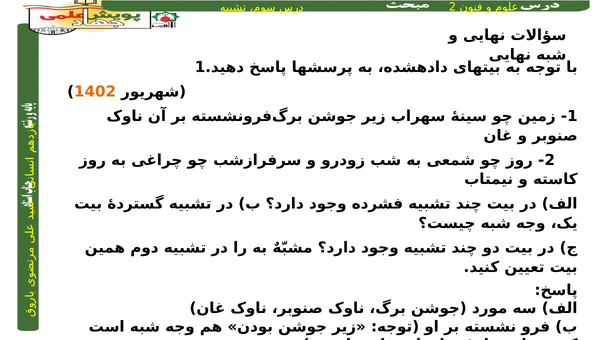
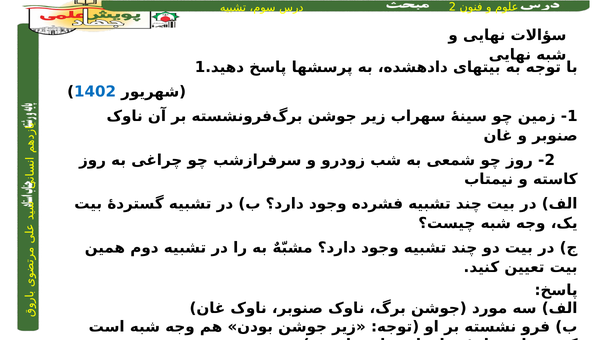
1402 colour: orange -> blue
